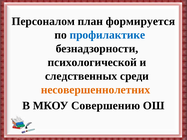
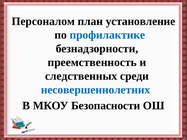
формируется: формируется -> установление
психологической: психологической -> преемственность
несовершеннолетних colour: orange -> blue
Совершению: Совершению -> Безопасности
